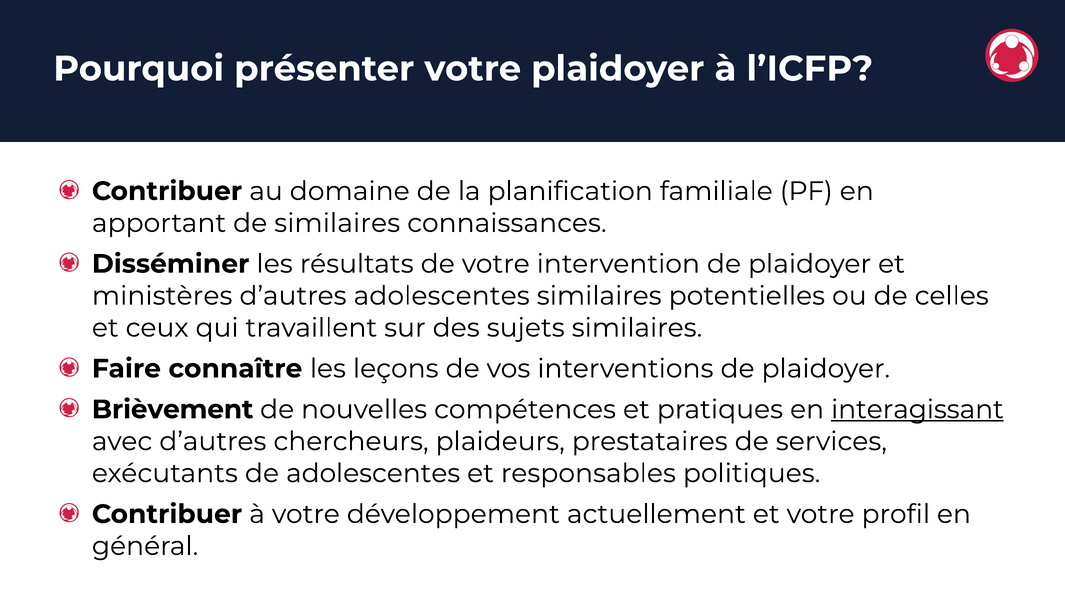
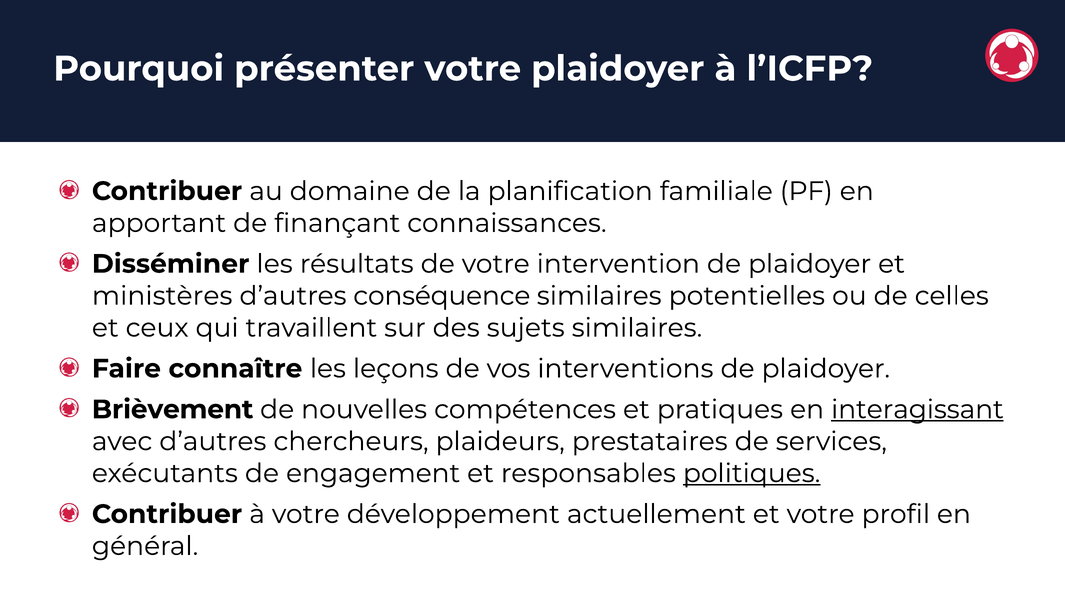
de similaires: similaires -> finançant
d’autres adolescentes: adolescentes -> conséquence
de adolescentes: adolescentes -> engagement
politiques underline: none -> present
